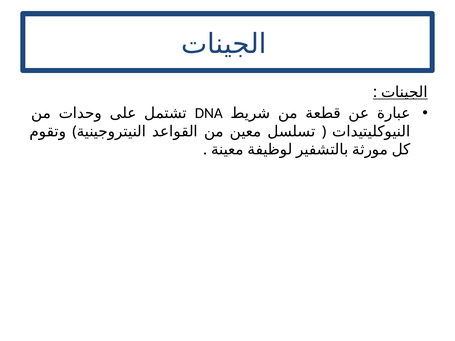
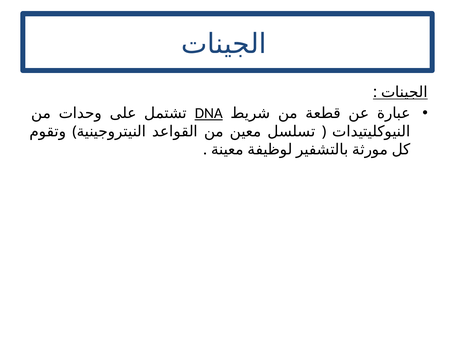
DNA underline: none -> present
